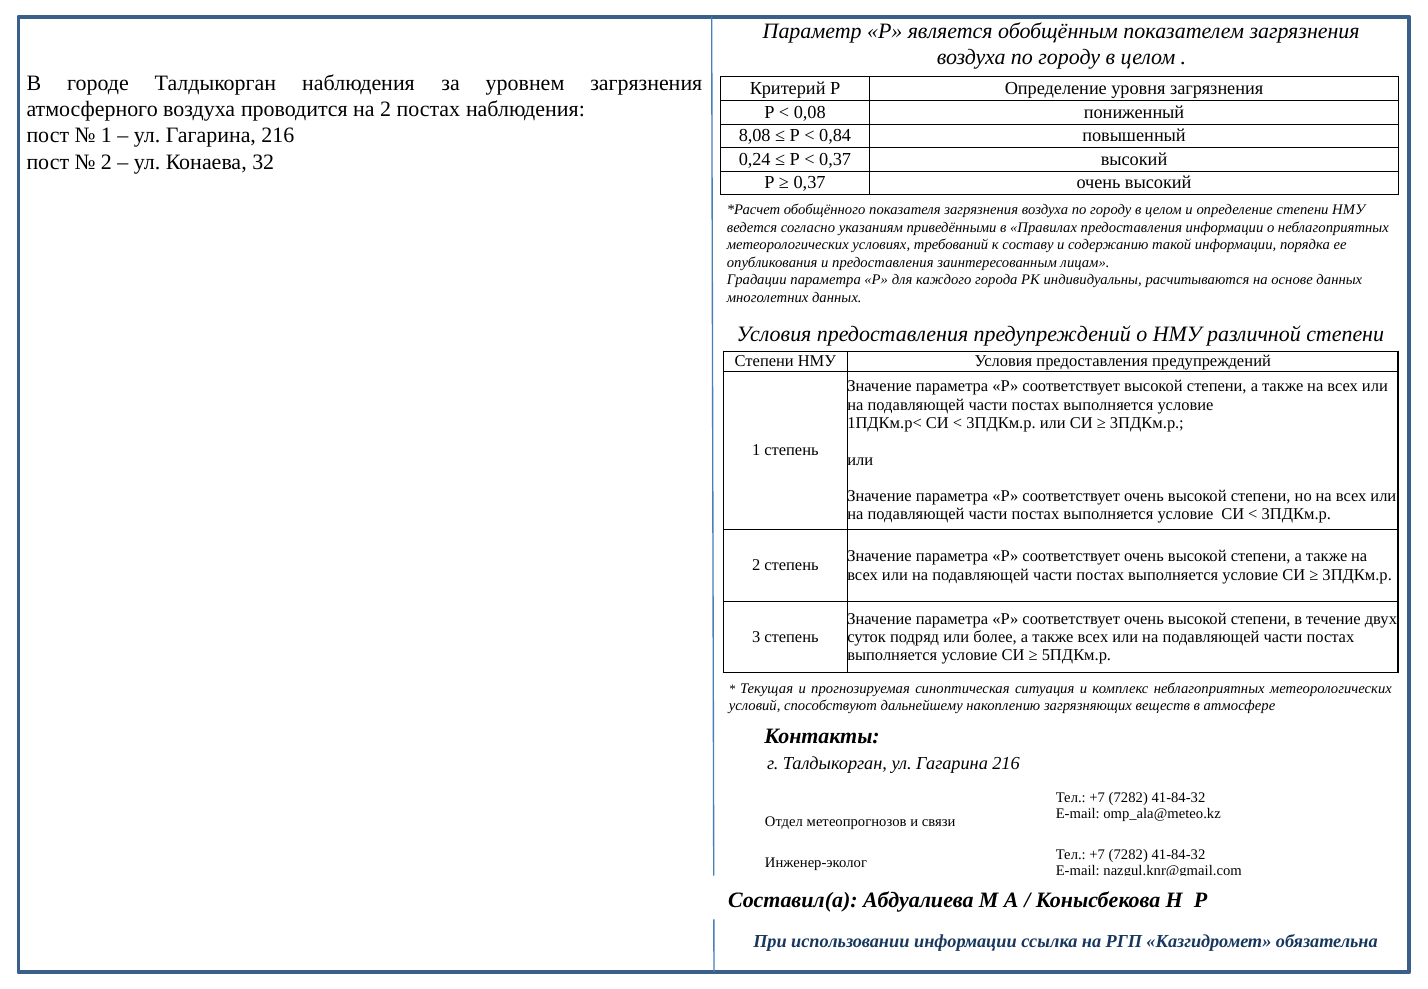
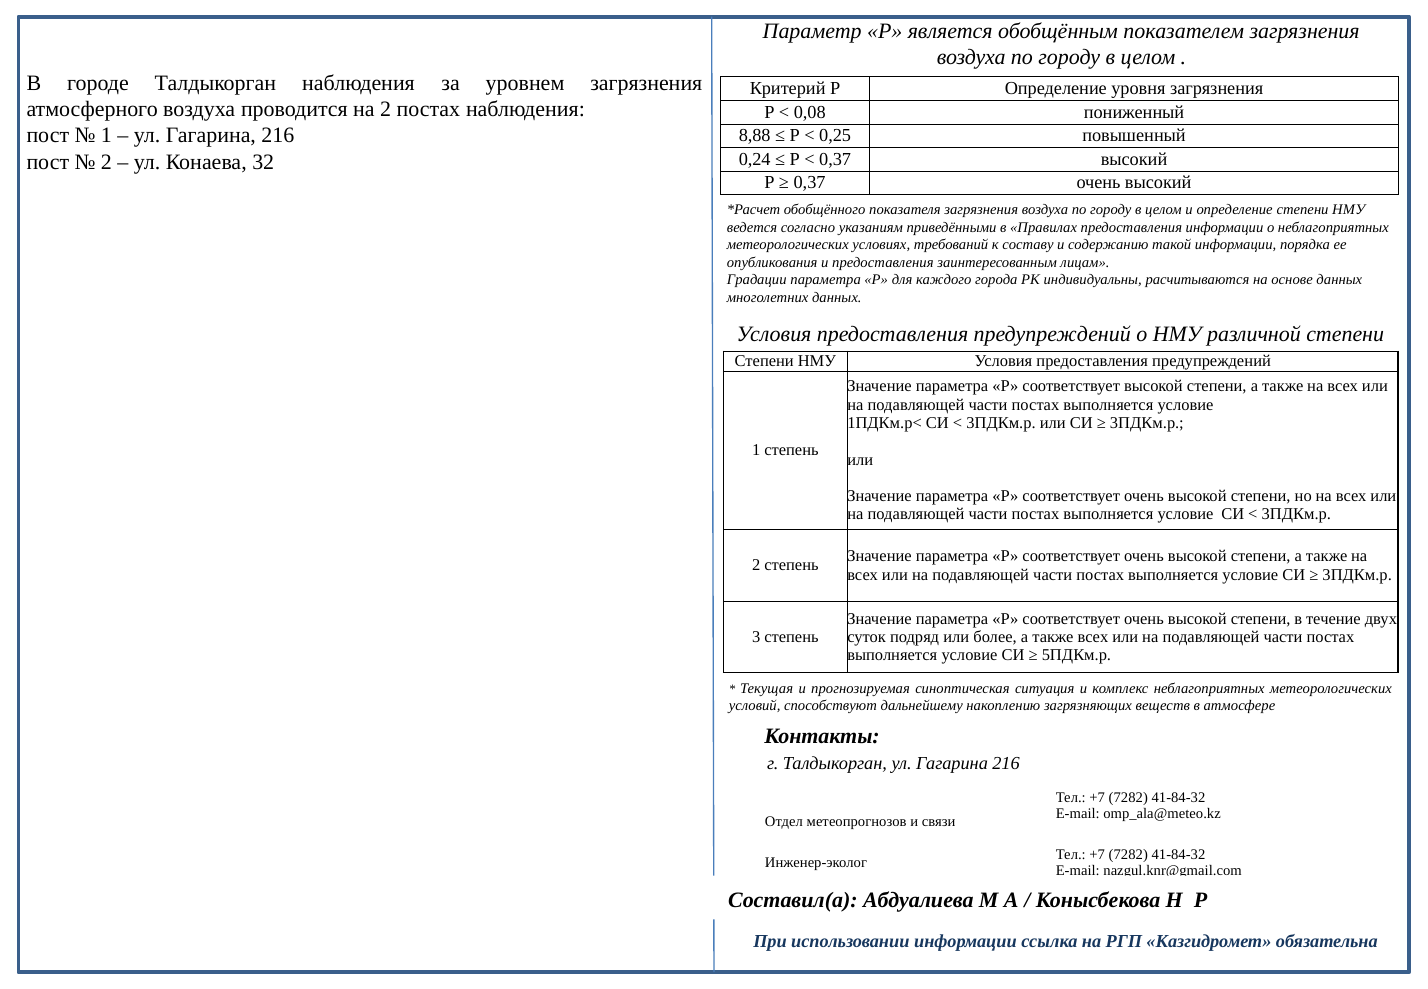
8,08: 8,08 -> 8,88
0,84: 0,84 -> 0,25
